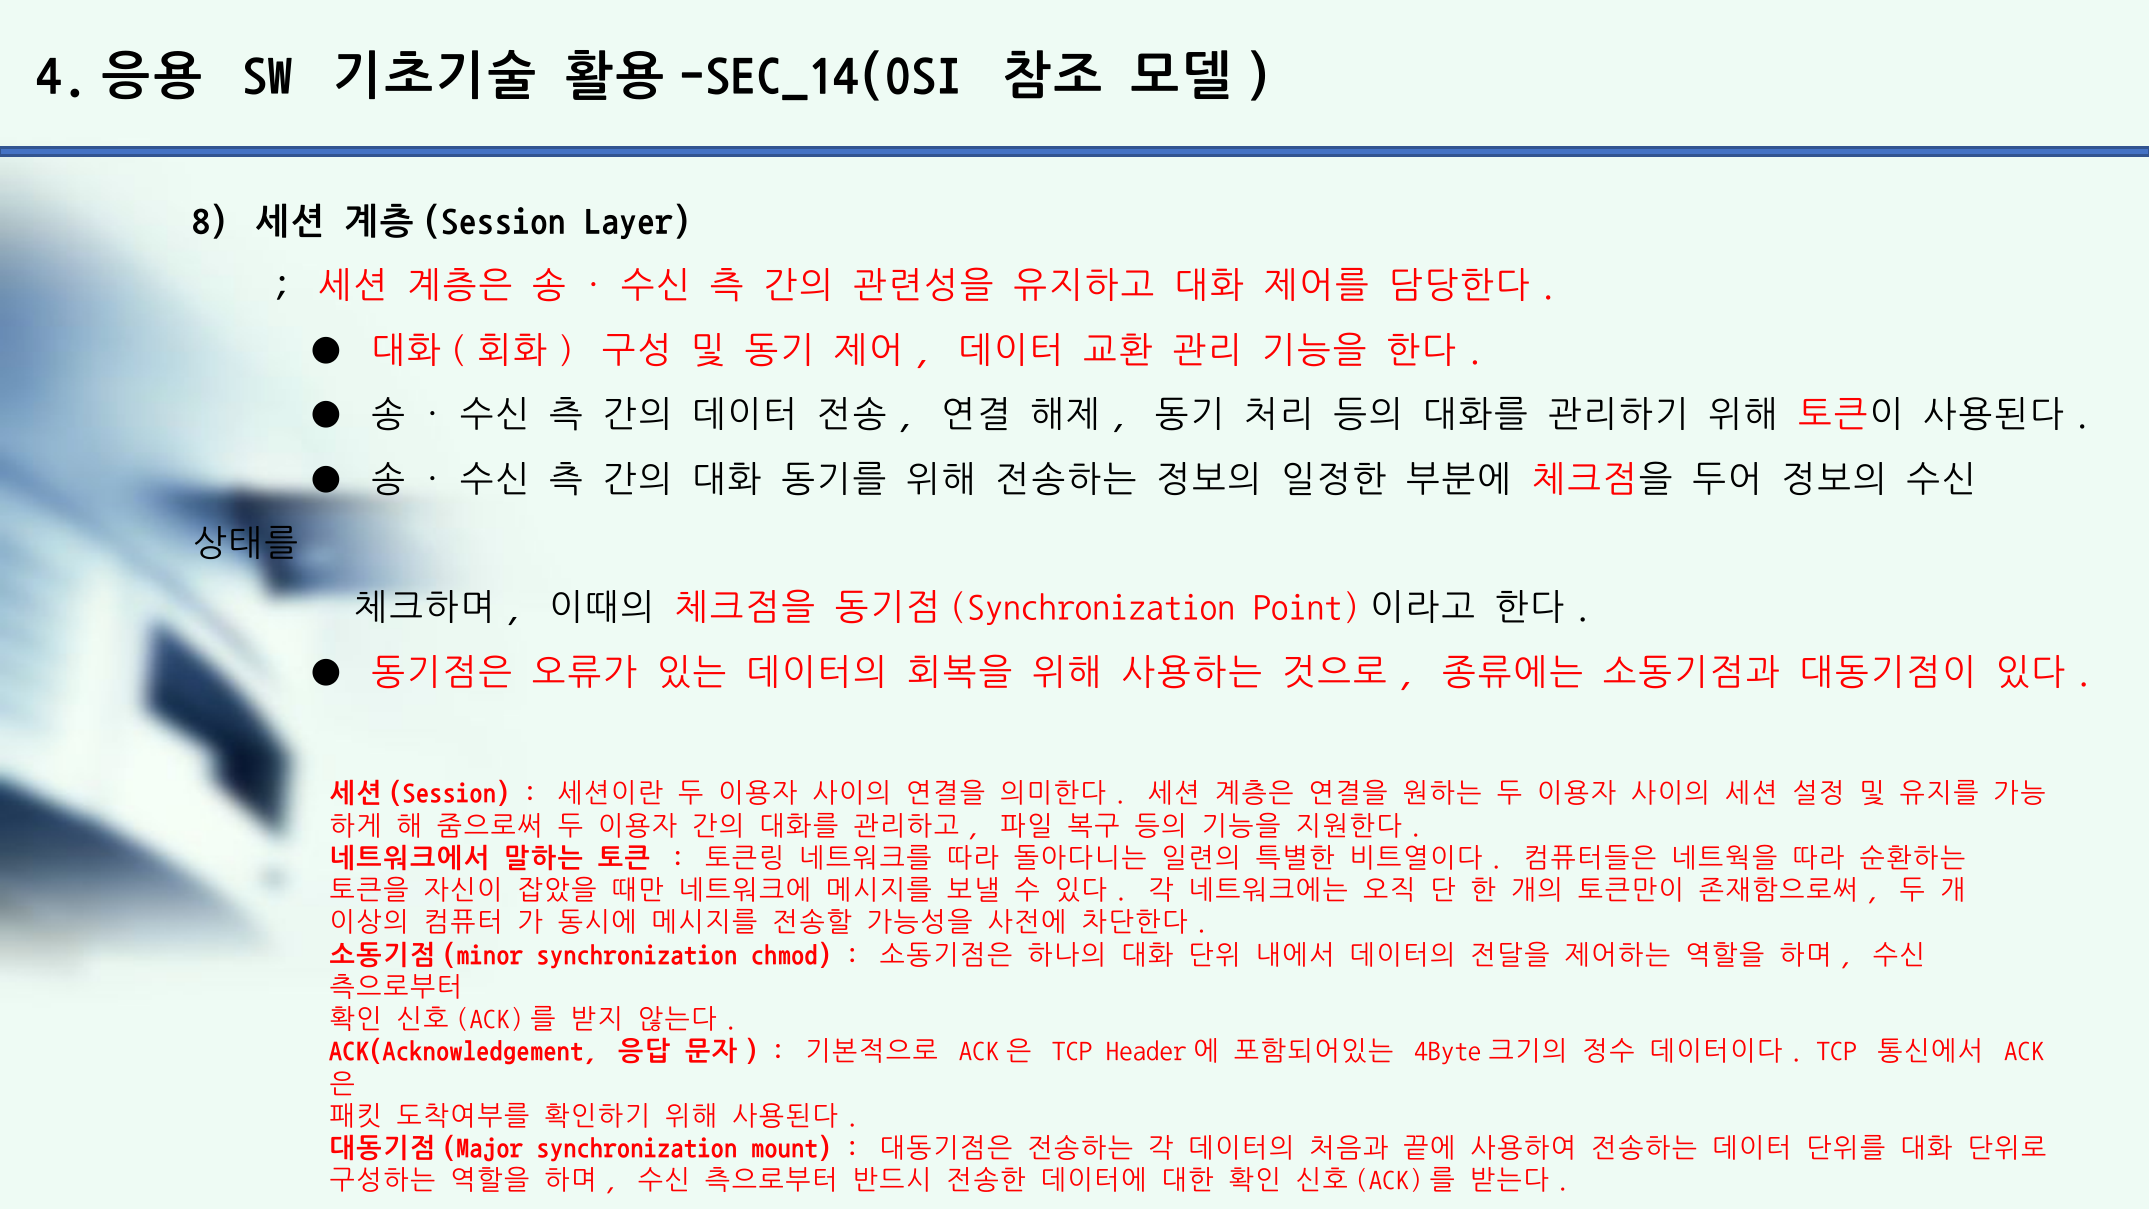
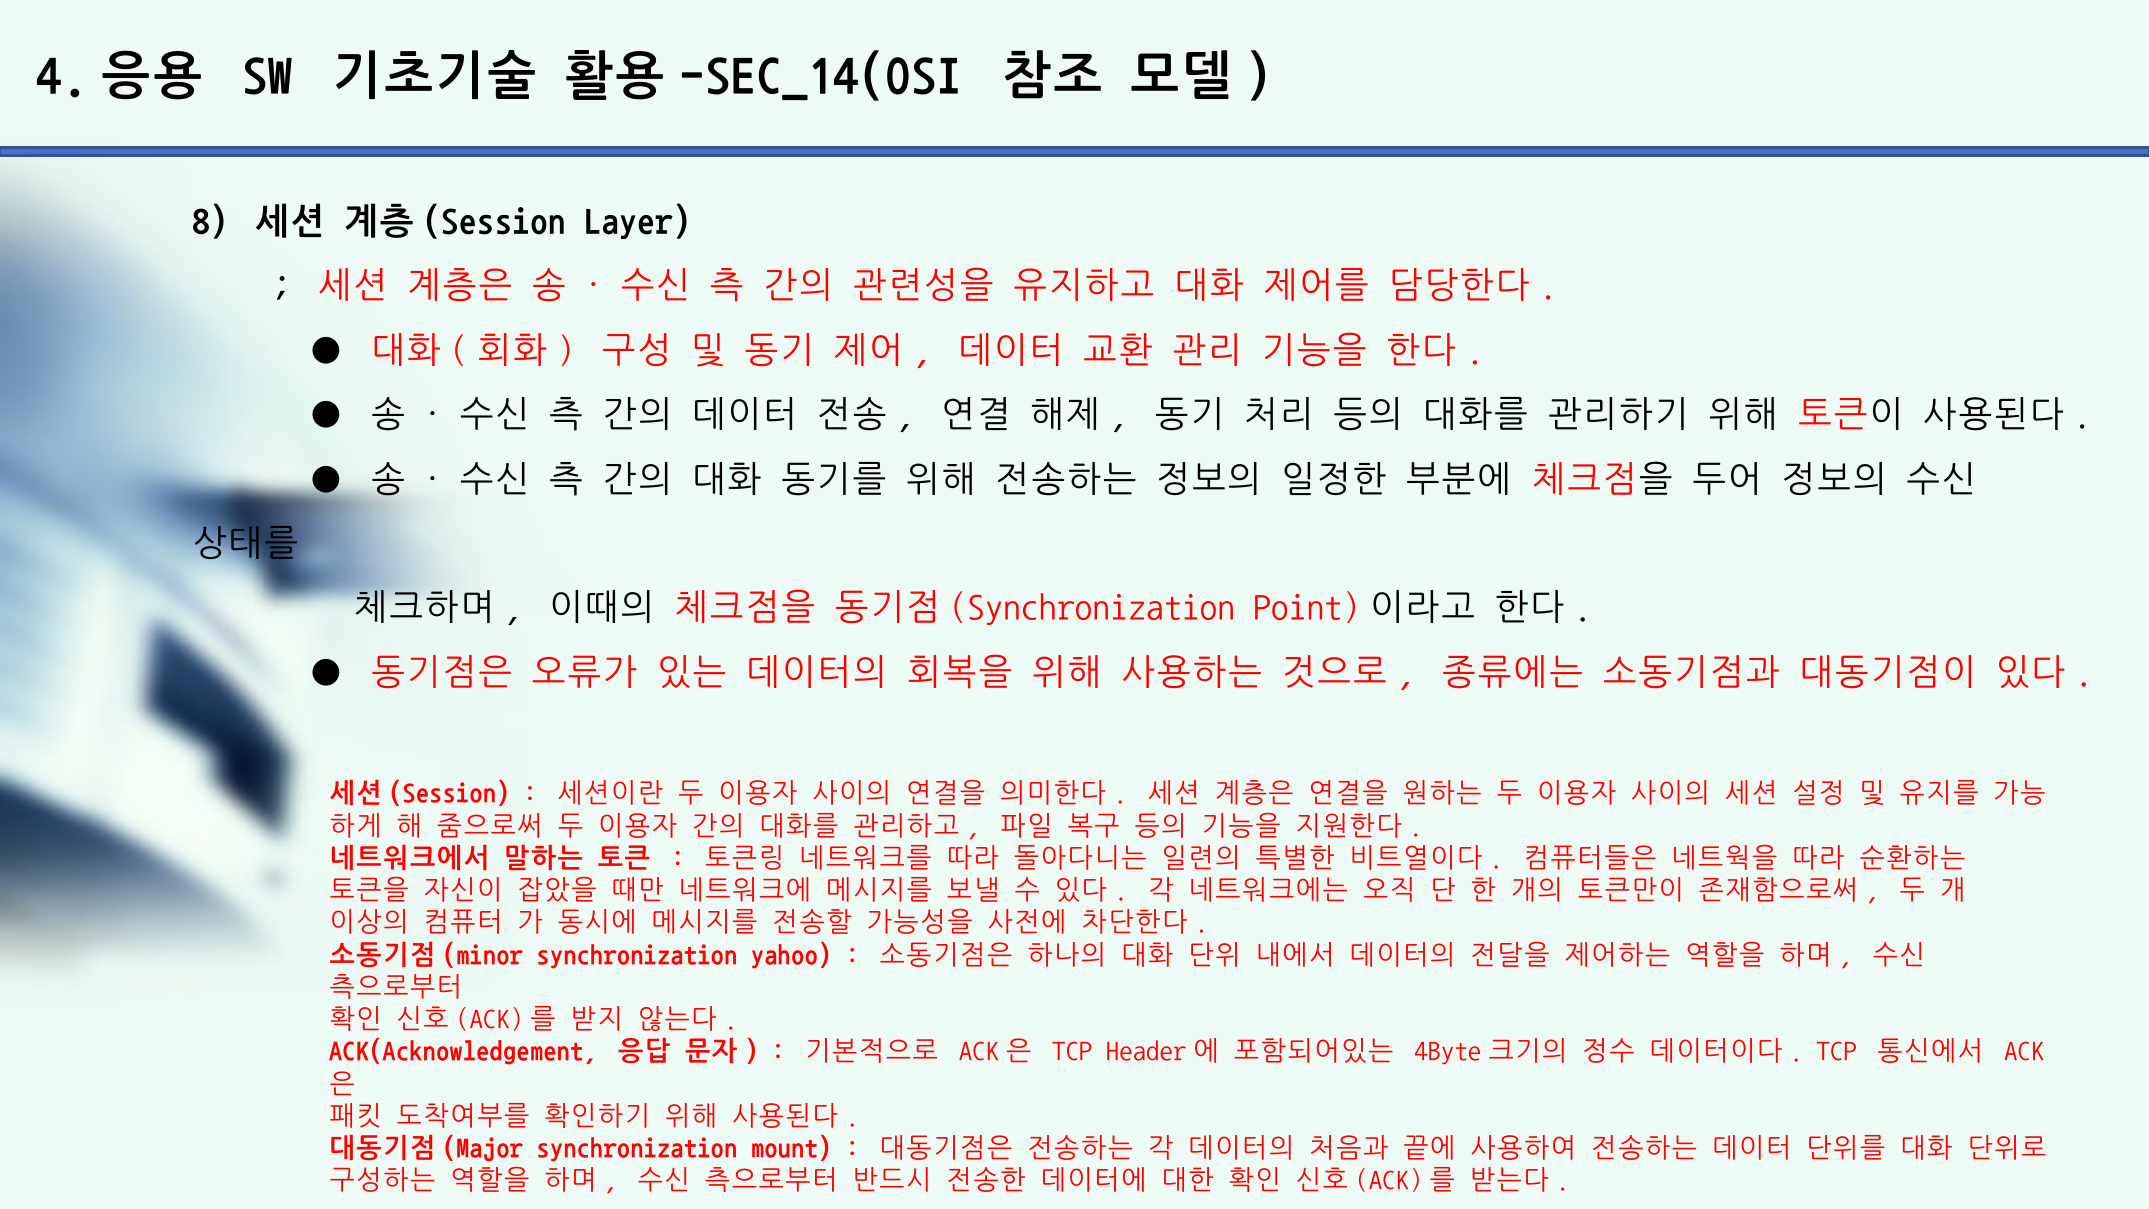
chmod: chmod -> yahoo
